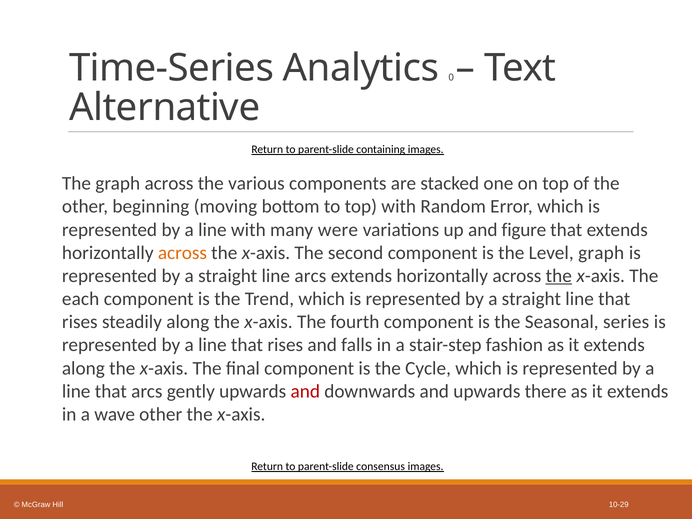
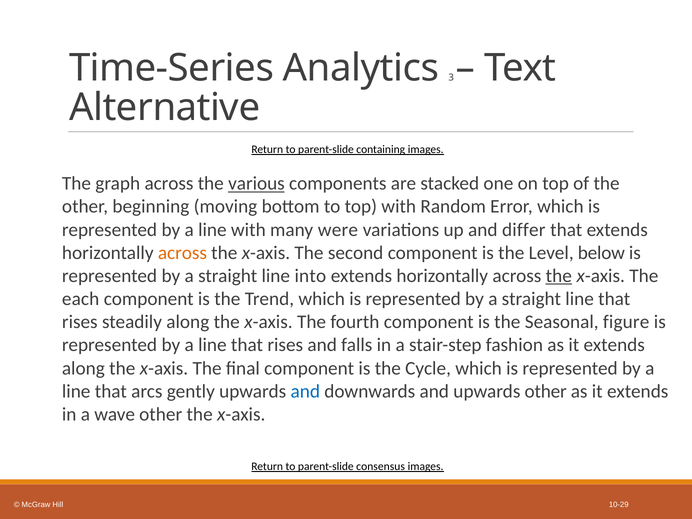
0: 0 -> 3
various underline: none -> present
figure: figure -> differ
Level graph: graph -> below
line arcs: arcs -> into
series: series -> figure
and at (305, 391) colour: red -> blue
upwards there: there -> other
